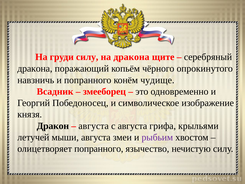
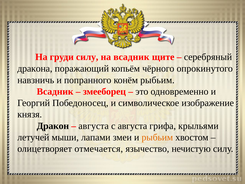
на дракона: дракона -> всадник
конём чудище: чудище -> рыбьим
мыши августа: августа -> лапами
рыбьим at (157, 137) colour: purple -> orange
олицетворяет попранного: попранного -> отмечается
